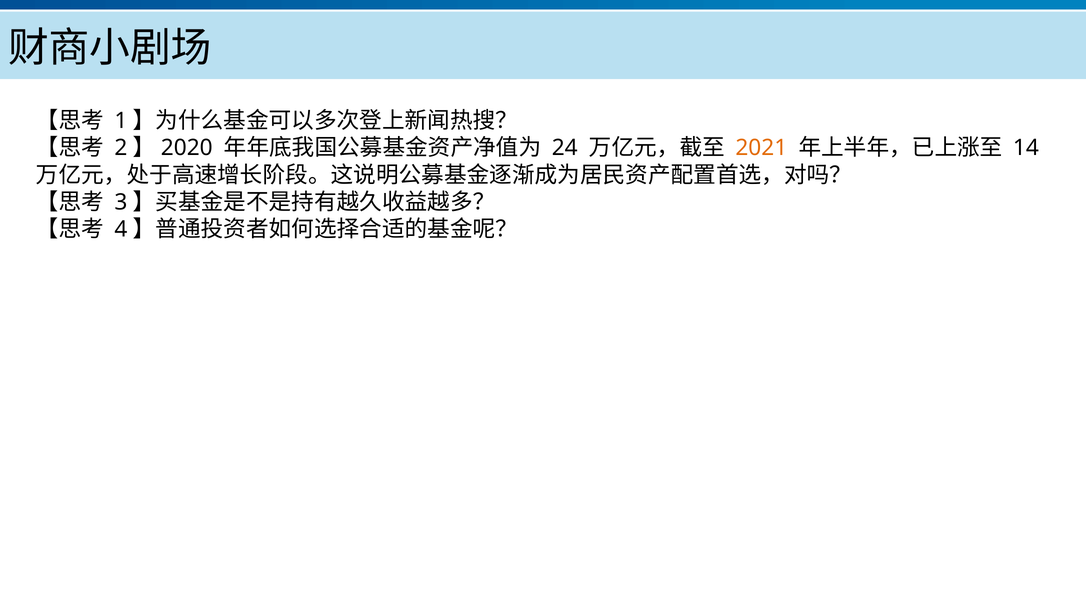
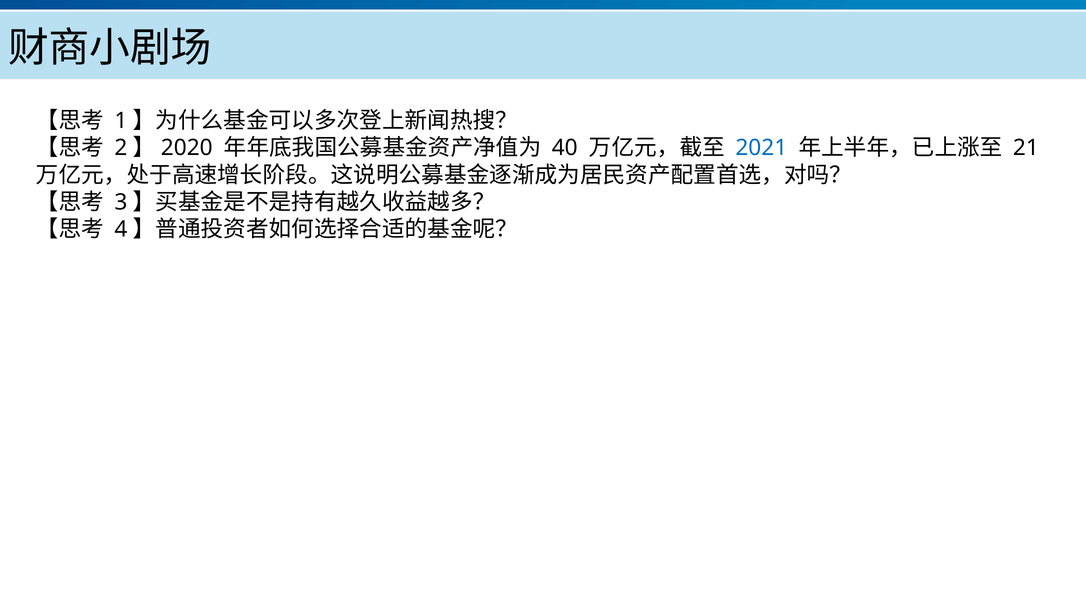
24: 24 -> 40
2021 colour: orange -> blue
14: 14 -> 21
